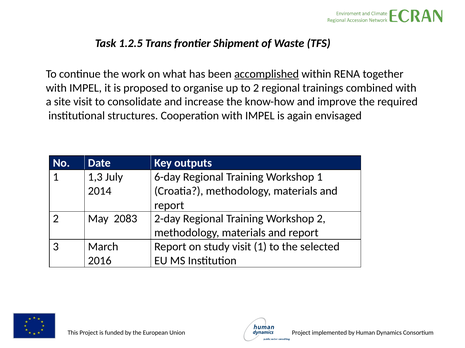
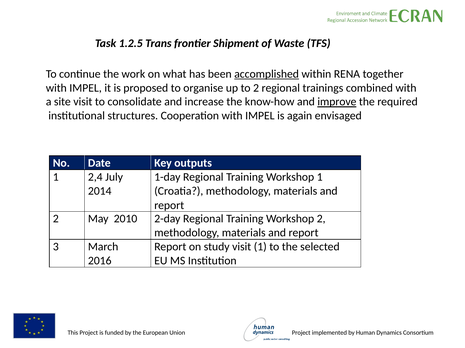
improve underline: none -> present
1,3: 1,3 -> 2,4
6-day: 6-day -> 1-day
2083: 2083 -> 2010
